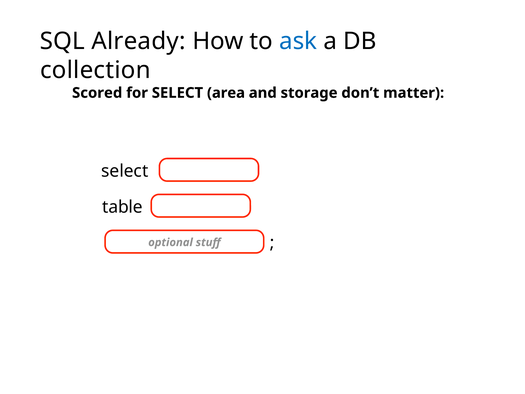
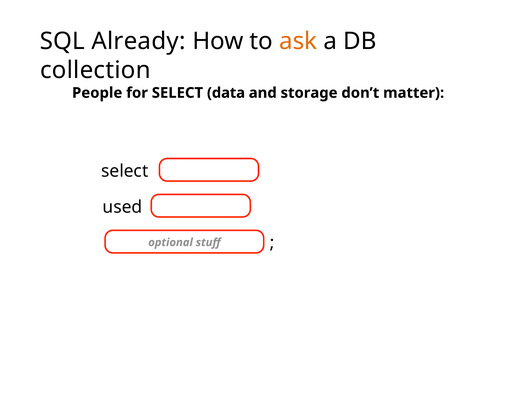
ask colour: blue -> orange
Scored: Scored -> People
area: area -> data
table: table -> used
